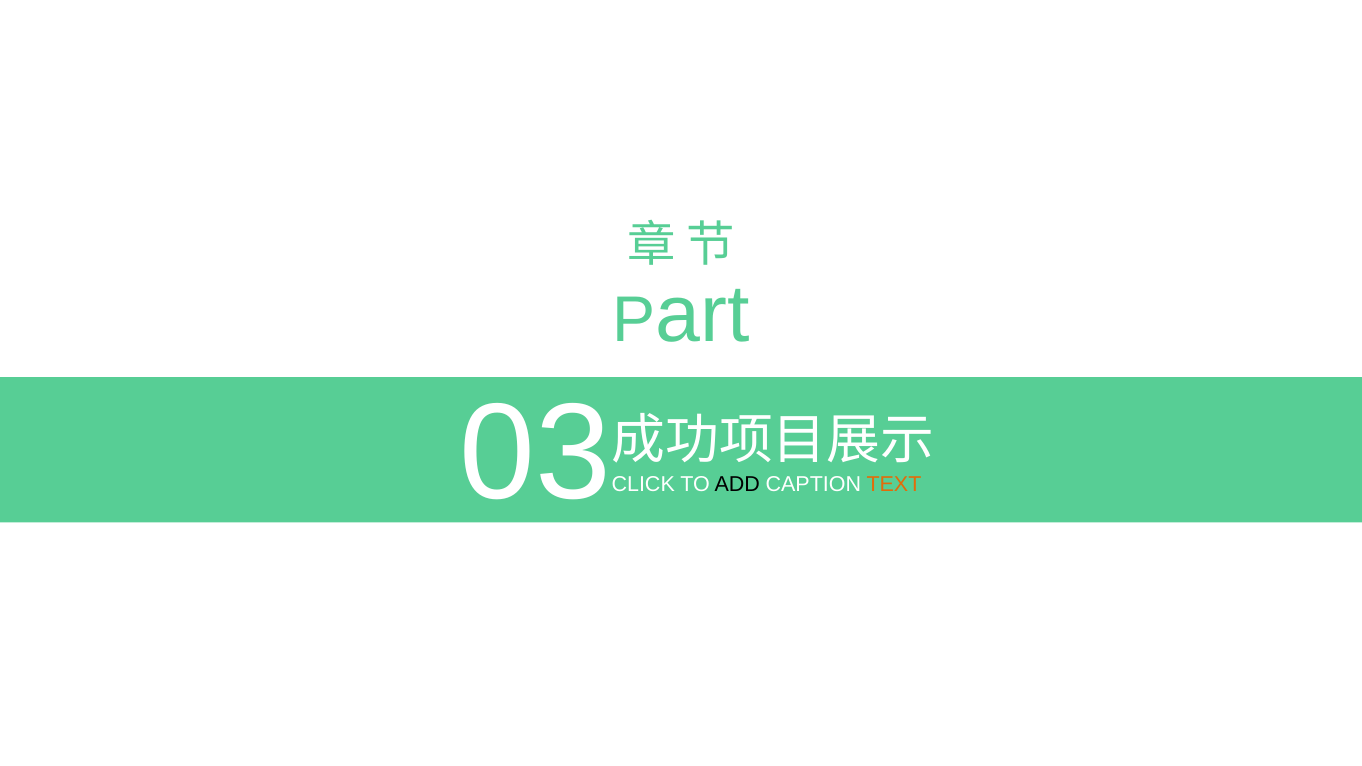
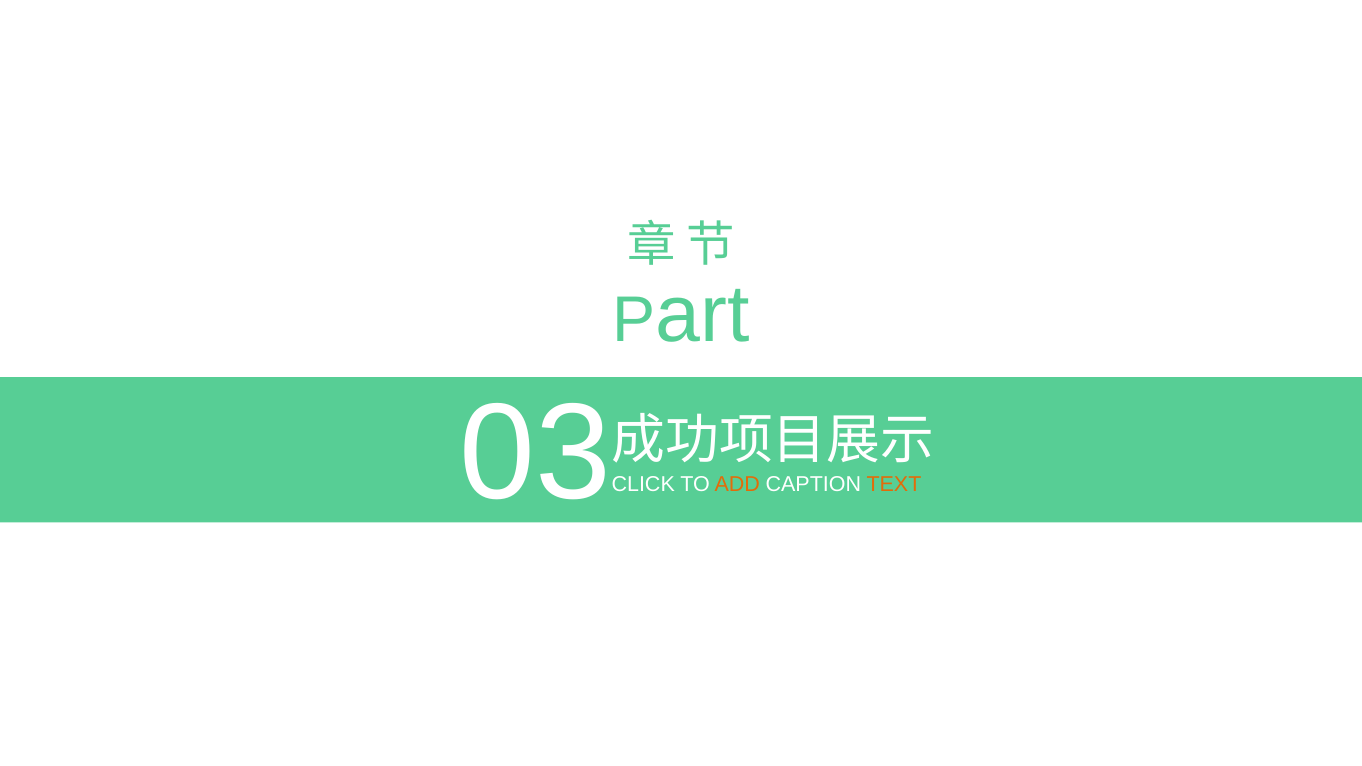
ADD colour: black -> orange
